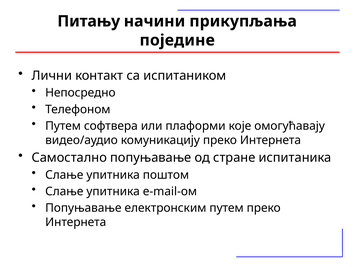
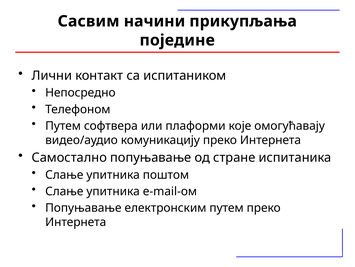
Питању: Питању -> Сасвим
